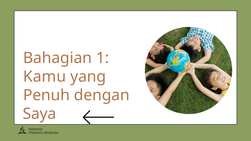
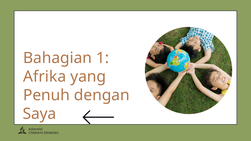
Kamu: Kamu -> Afrika
